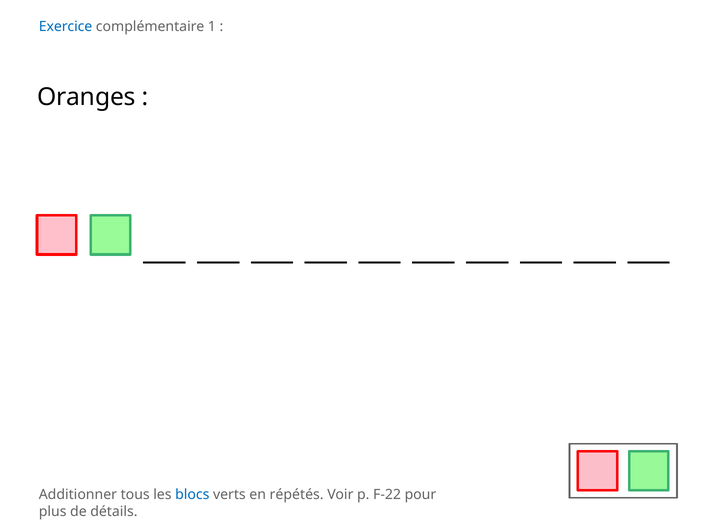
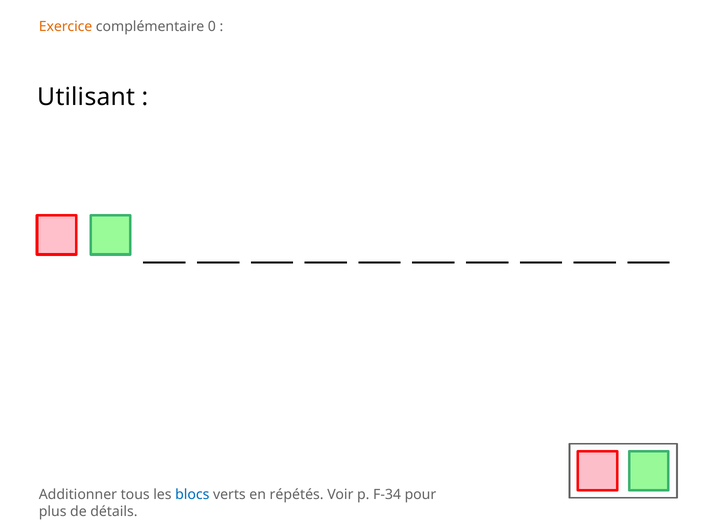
Exercice colour: blue -> orange
1: 1 -> 0
Oranges: Oranges -> Utilisant
F-22: F-22 -> F-34
